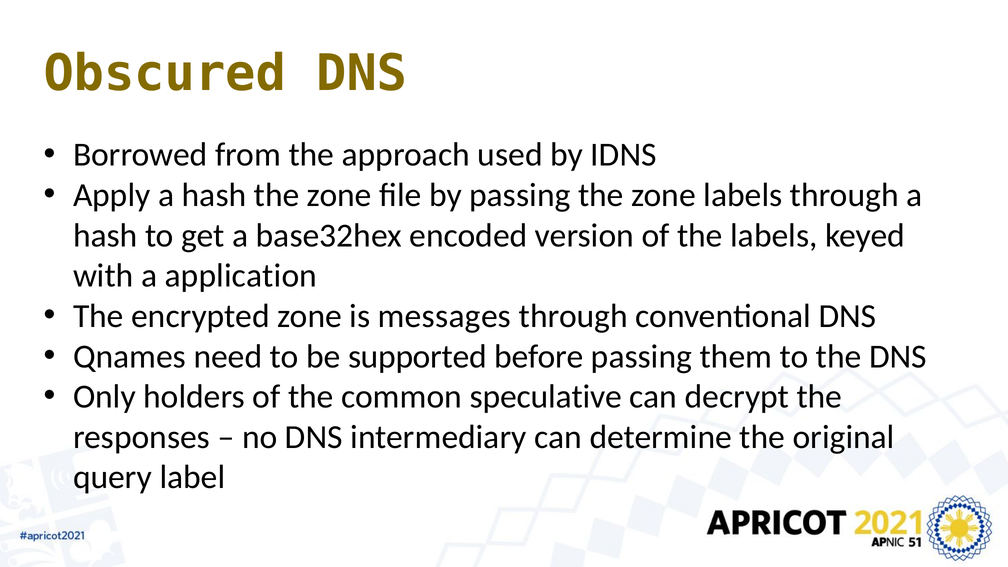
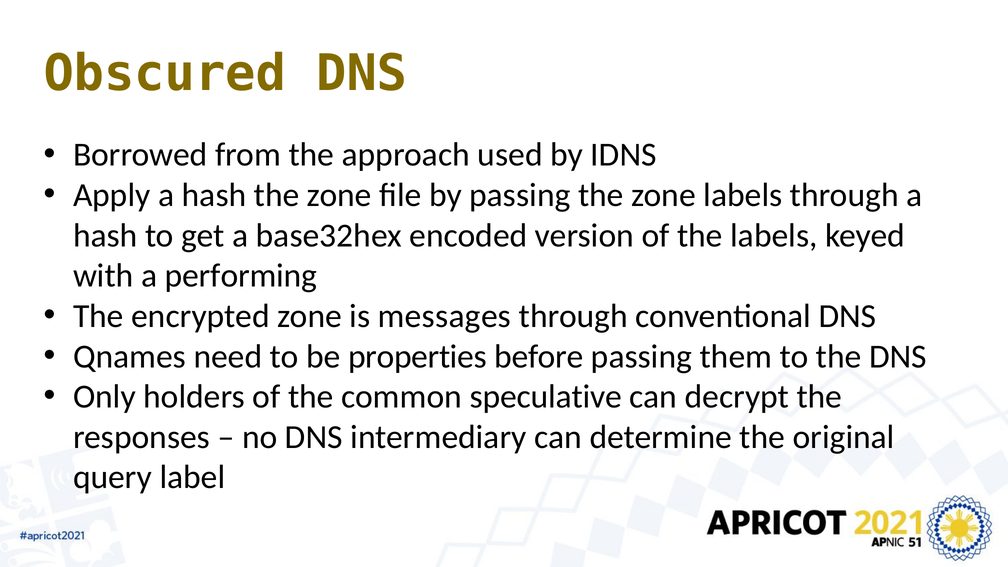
application: application -> performing
supported: supported -> properties
